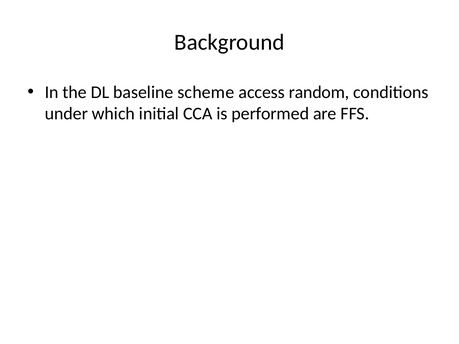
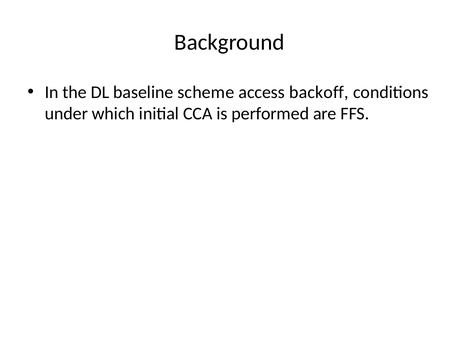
random: random -> backoff
